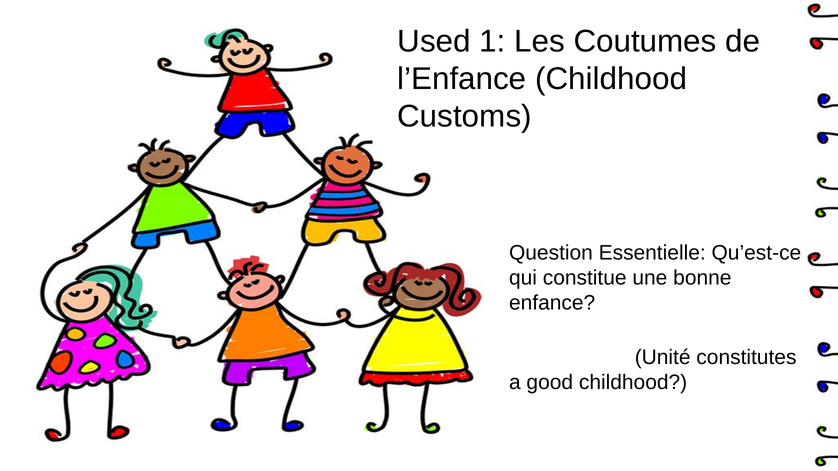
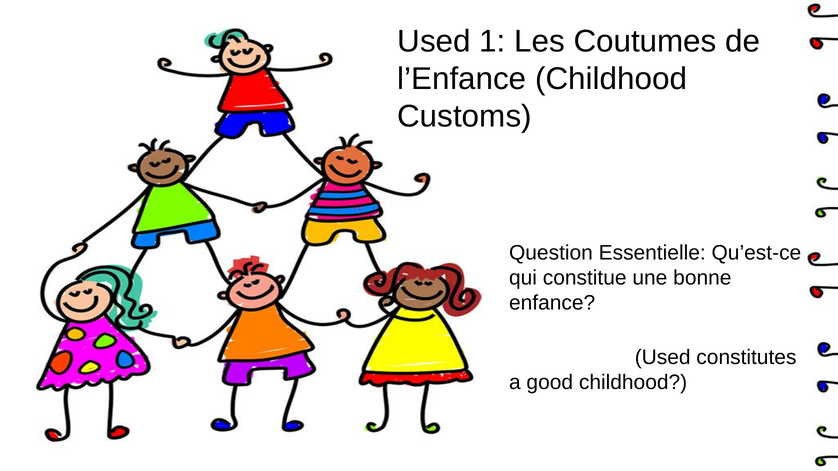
Unité at (663, 358): Unité -> Used
